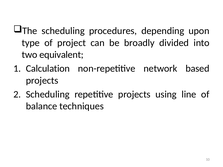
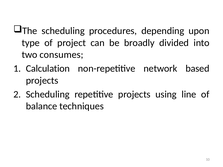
equivalent: equivalent -> consumes
